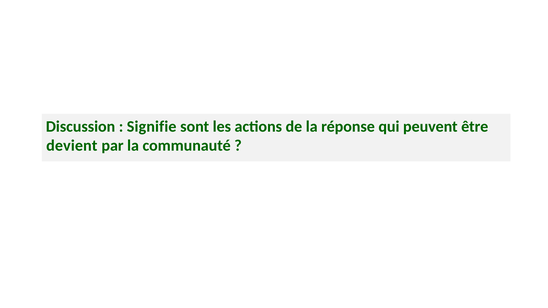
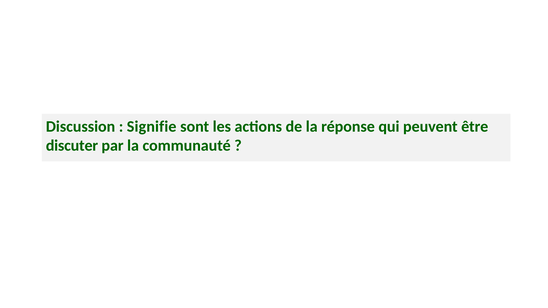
devient: devient -> discuter
